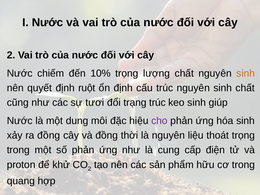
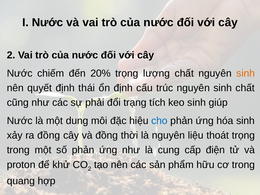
10%: 10% -> 20%
ruột: ruột -> thái
tươi: tươi -> phải
trạng trúc: trúc -> tích
cho colour: purple -> blue
